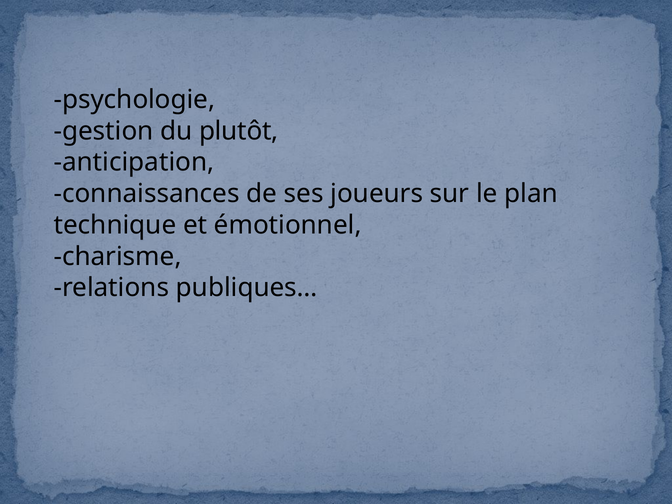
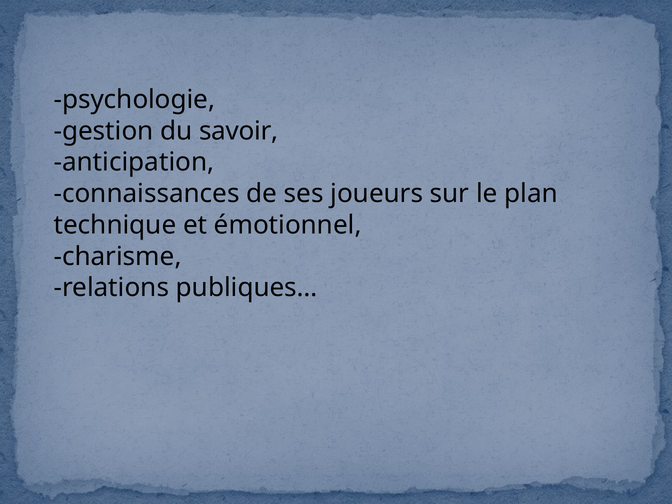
plutôt: plutôt -> savoir
